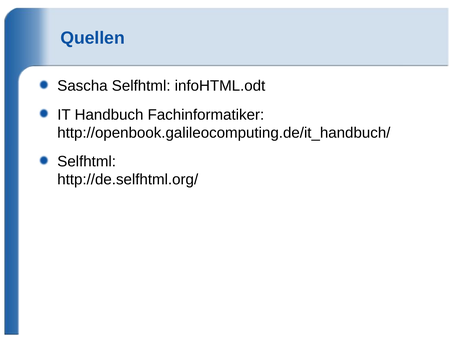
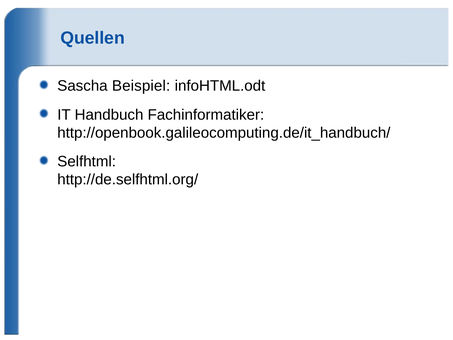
Sascha Selfhtml: Selfhtml -> Beispiel
